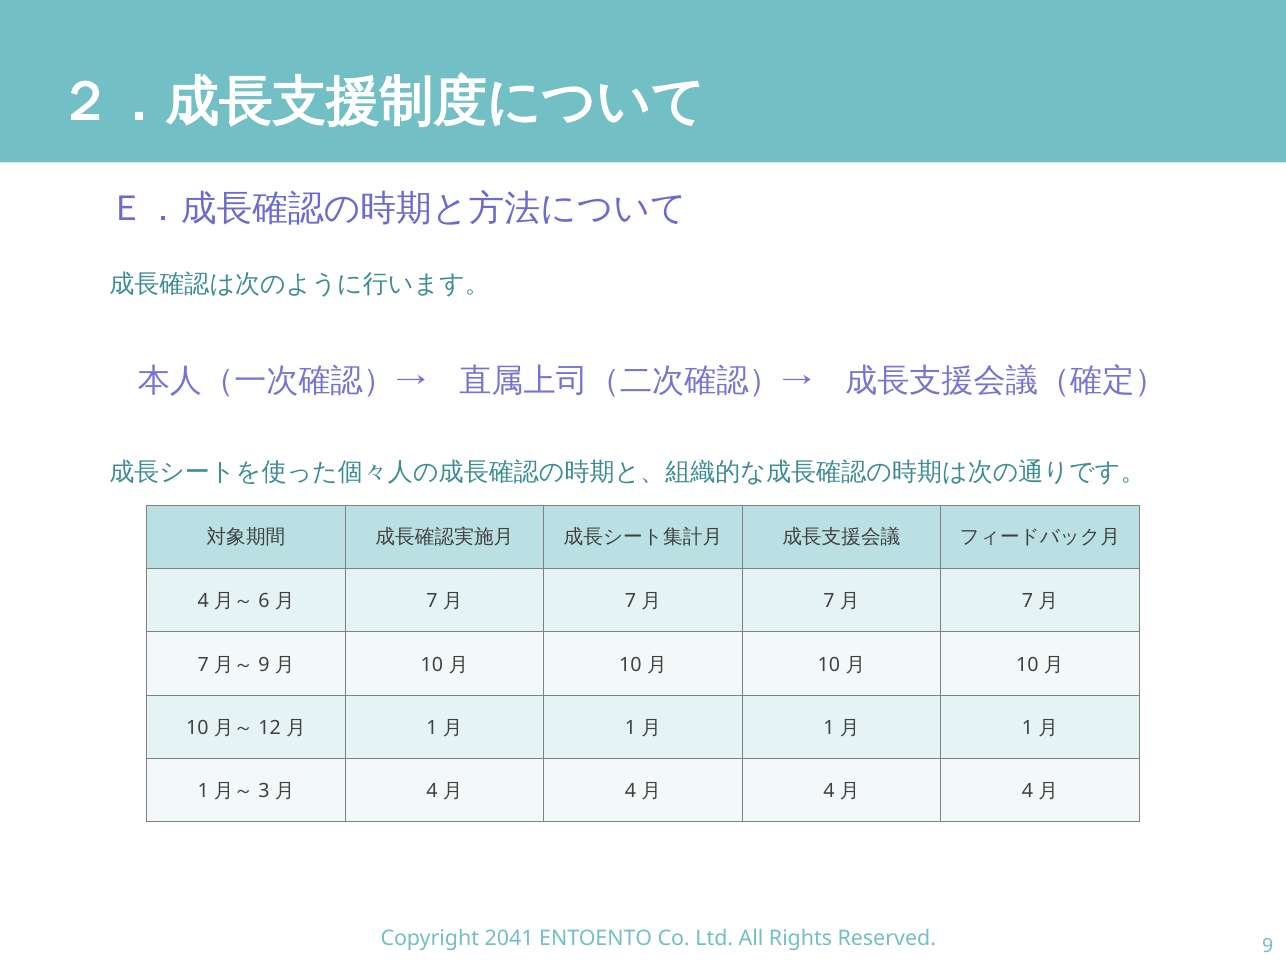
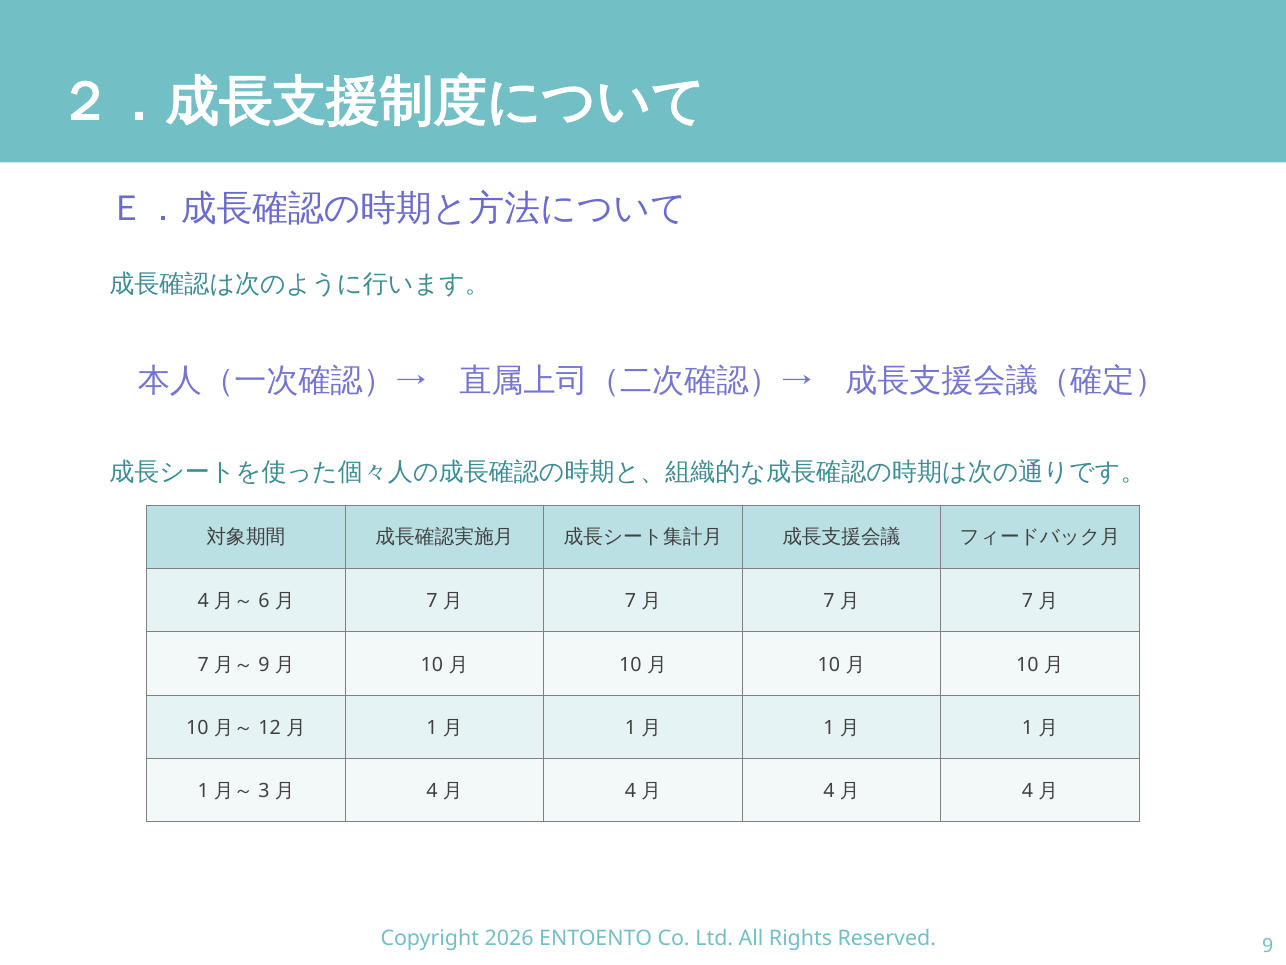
2041: 2041 -> 2026
